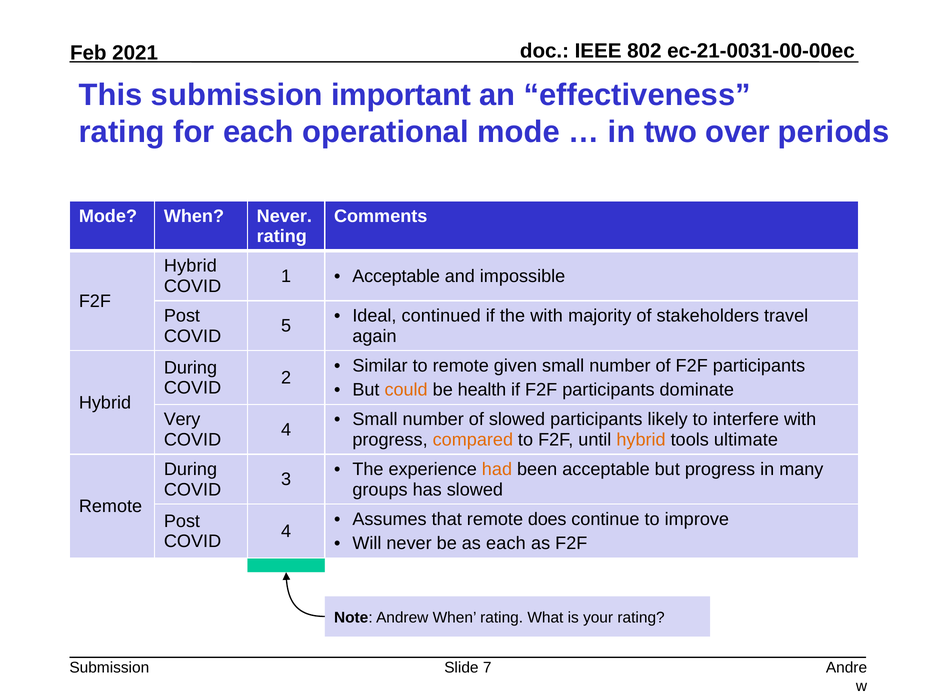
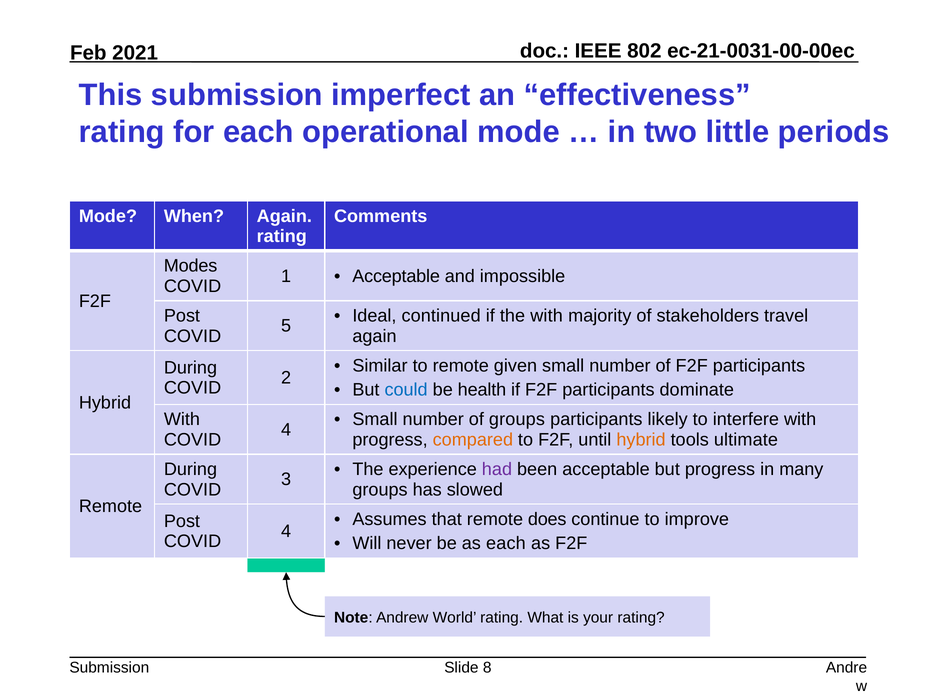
important: important -> imperfect
over: over -> little
When Never: Never -> Again
Hybrid at (190, 266): Hybrid -> Modes
could colour: orange -> blue
Very at (182, 419): Very -> With
of slowed: slowed -> groups
had colour: orange -> purple
Andrew When: When -> World
7: 7 -> 8
